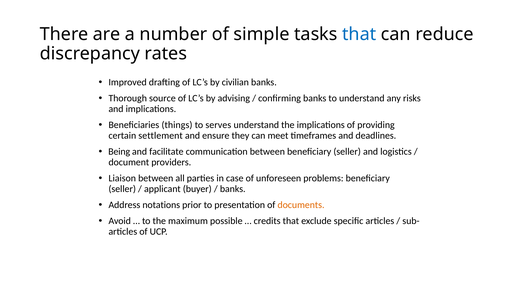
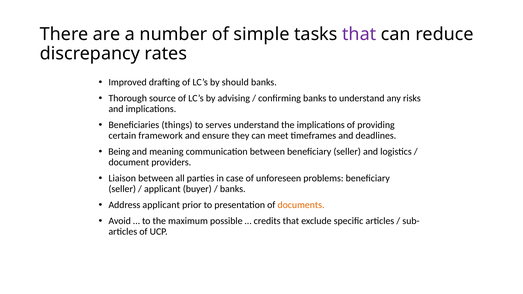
that at (359, 34) colour: blue -> purple
civilian: civilian -> should
settlement: settlement -> framework
facilitate: facilitate -> meaning
Address notations: notations -> applicant
